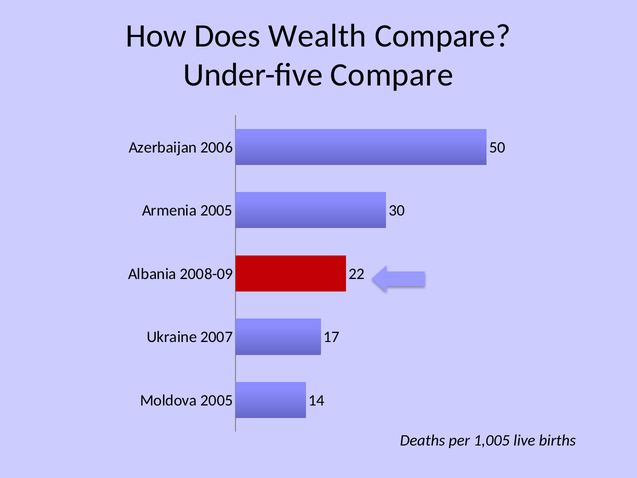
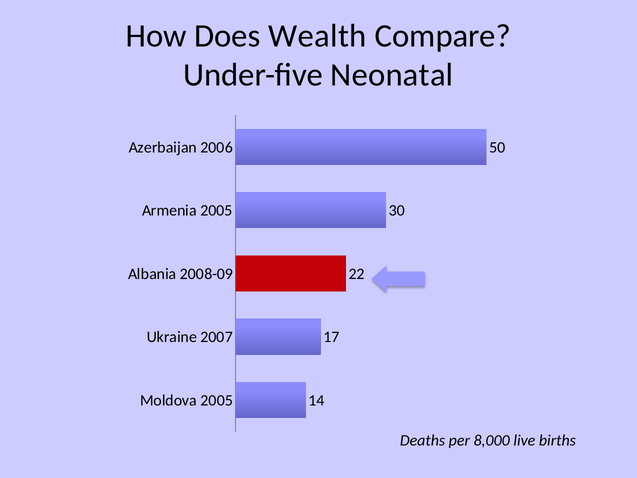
Under-five Compare: Compare -> Neonatal
1,005: 1,005 -> 8,000
